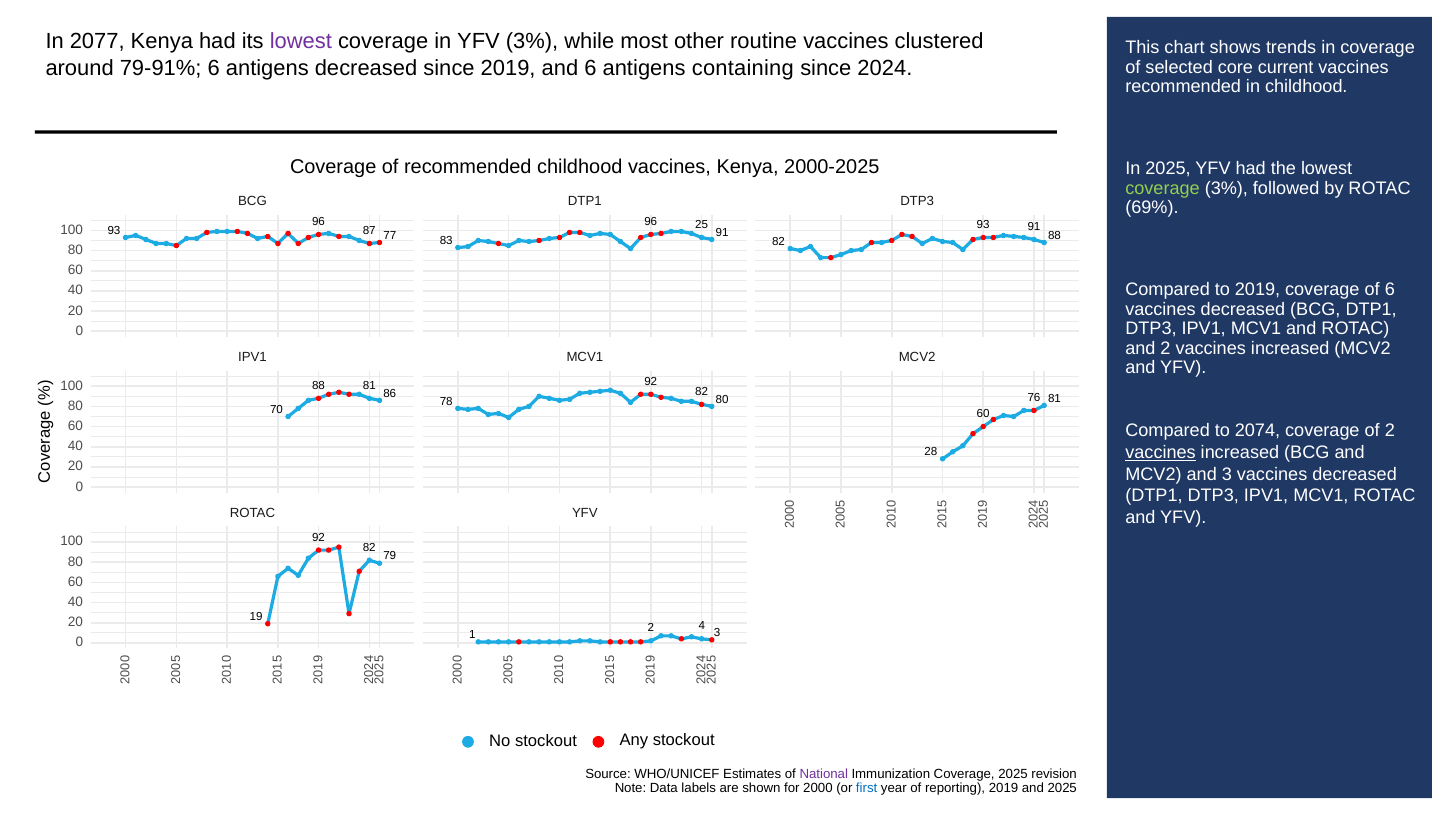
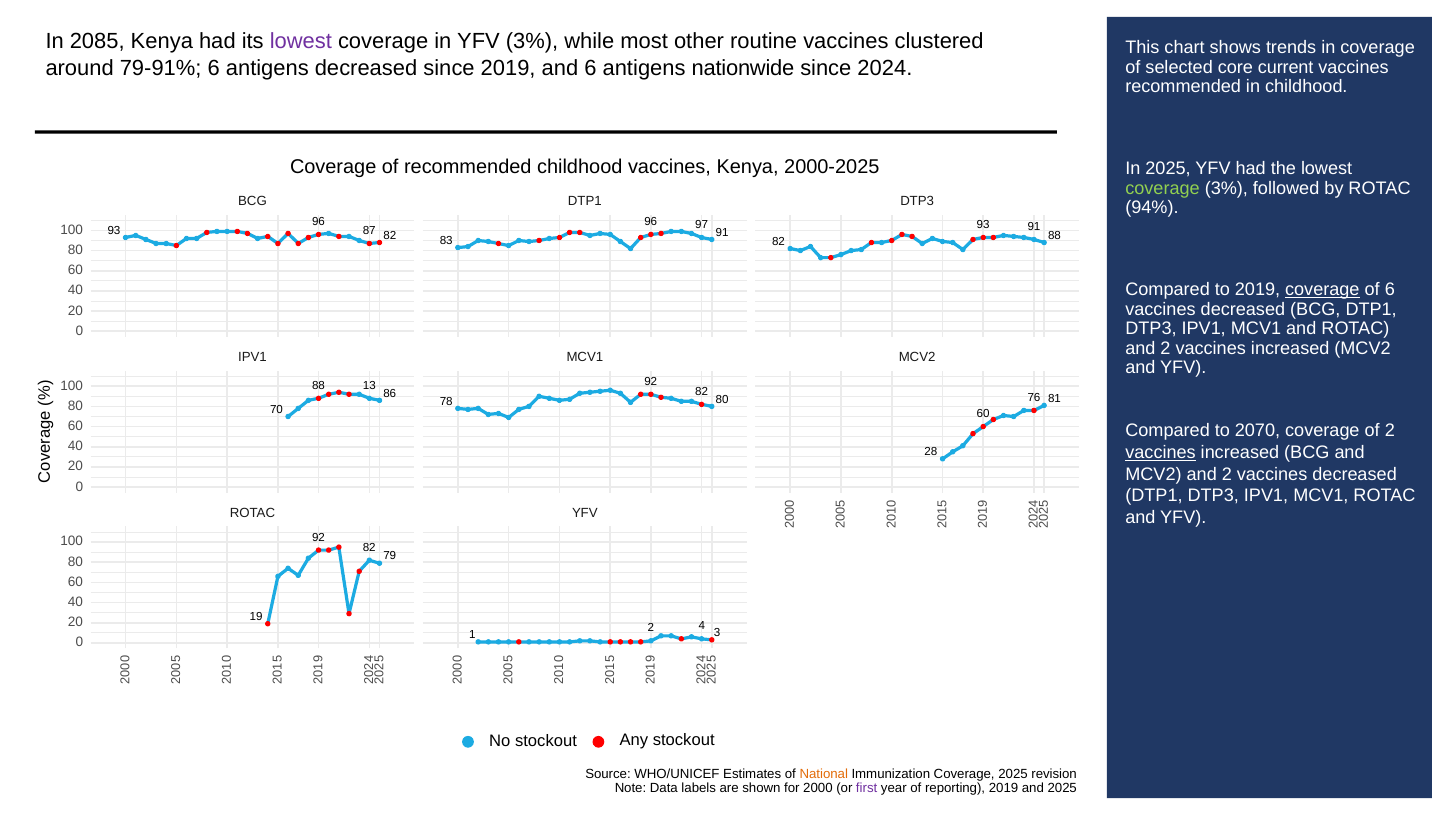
2077: 2077 -> 2085
containing: containing -> nationwide
69%: 69% -> 94%
25: 25 -> 97
93 77: 77 -> 82
coverage at (1322, 290) underline: none -> present
88 81: 81 -> 13
2074: 2074 -> 2070
MCV2 and 3: 3 -> 2
National colour: purple -> orange
first colour: blue -> purple
